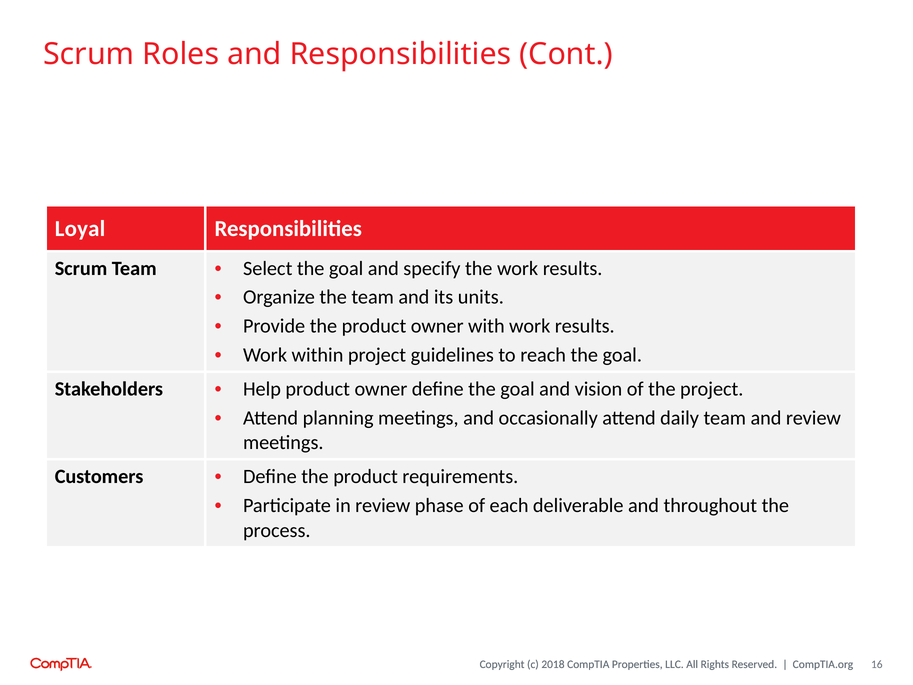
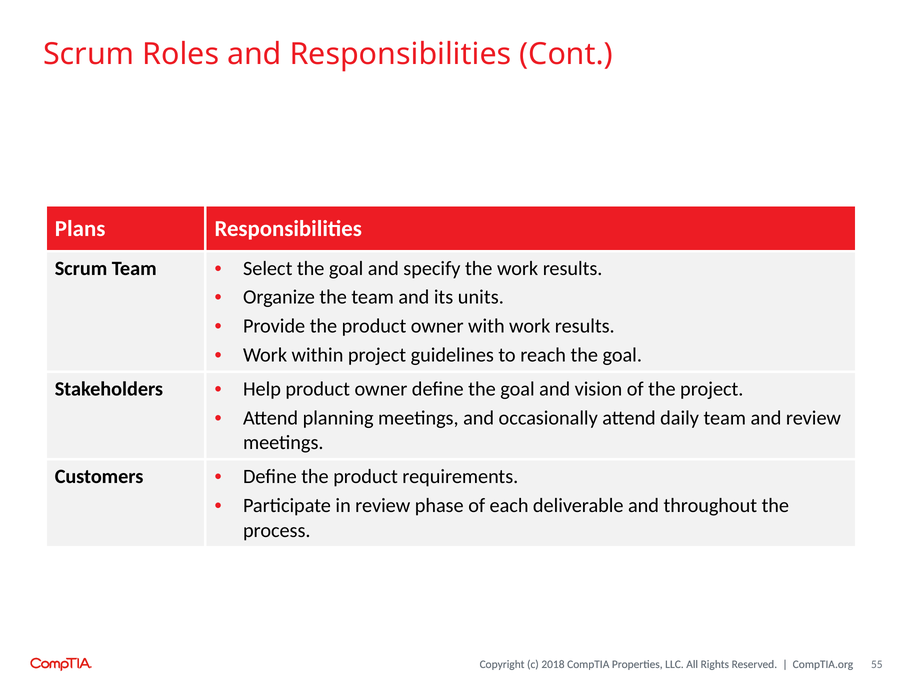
Loyal: Loyal -> Plans
16: 16 -> 55
